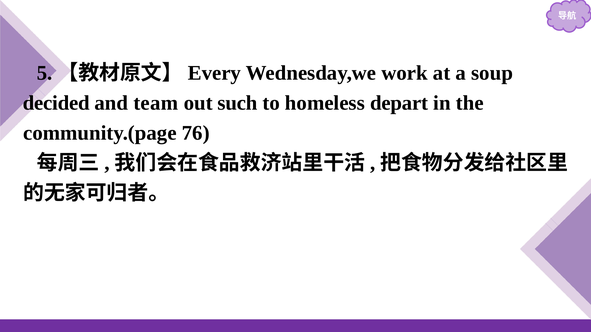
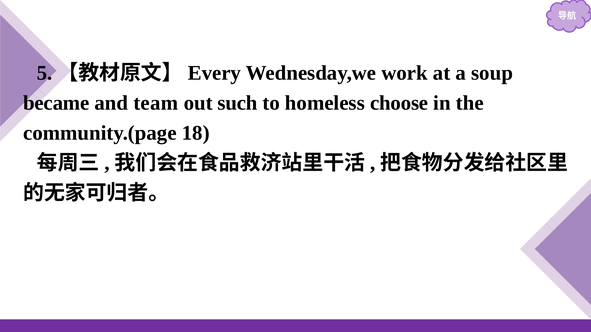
decided: decided -> became
depart: depart -> choose
76: 76 -> 18
